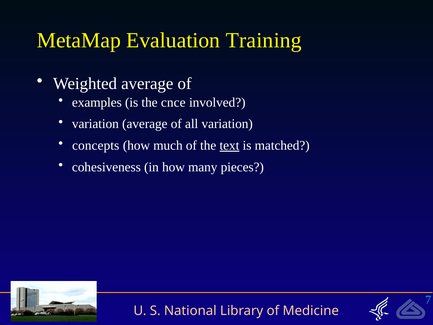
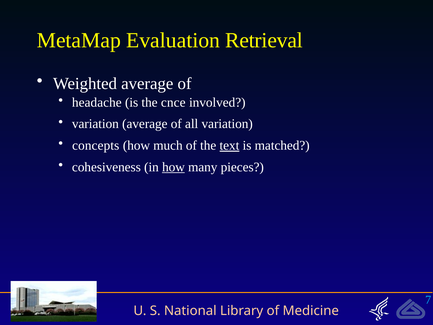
Training: Training -> Retrieval
examples: examples -> headache
how at (173, 167) underline: none -> present
